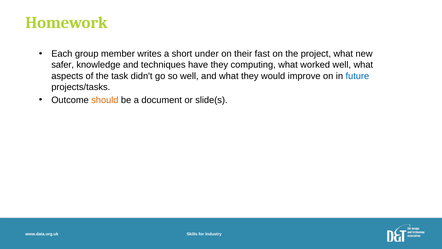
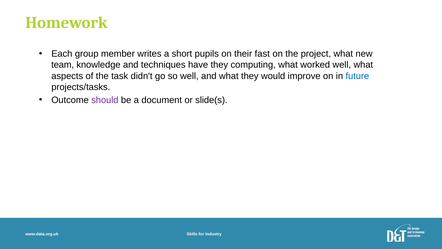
under: under -> pupils
safer: safer -> team
should colour: orange -> purple
